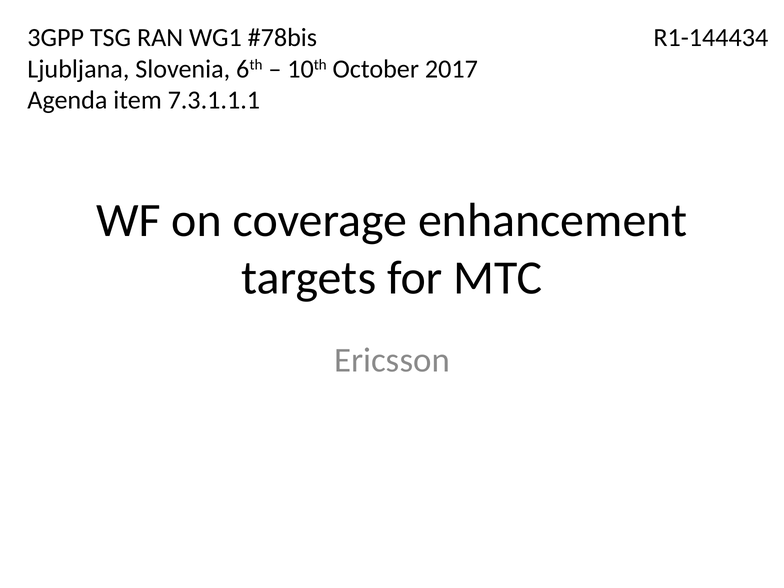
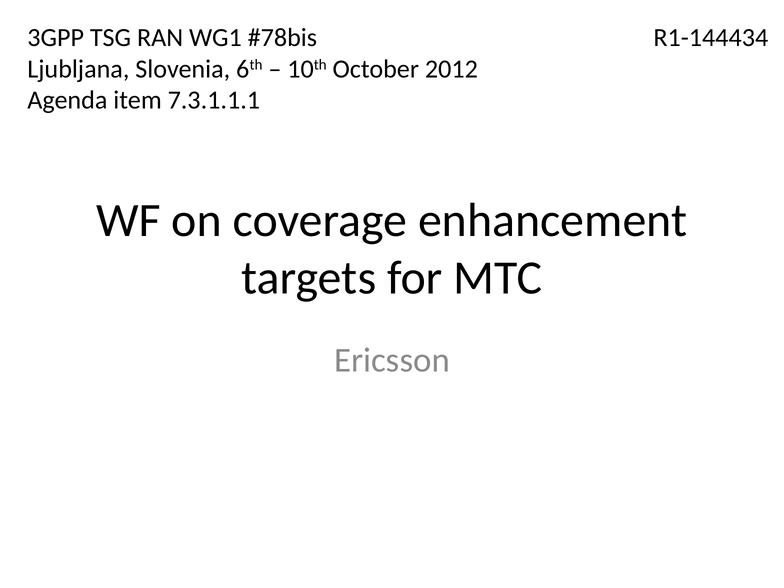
2017: 2017 -> 2012
